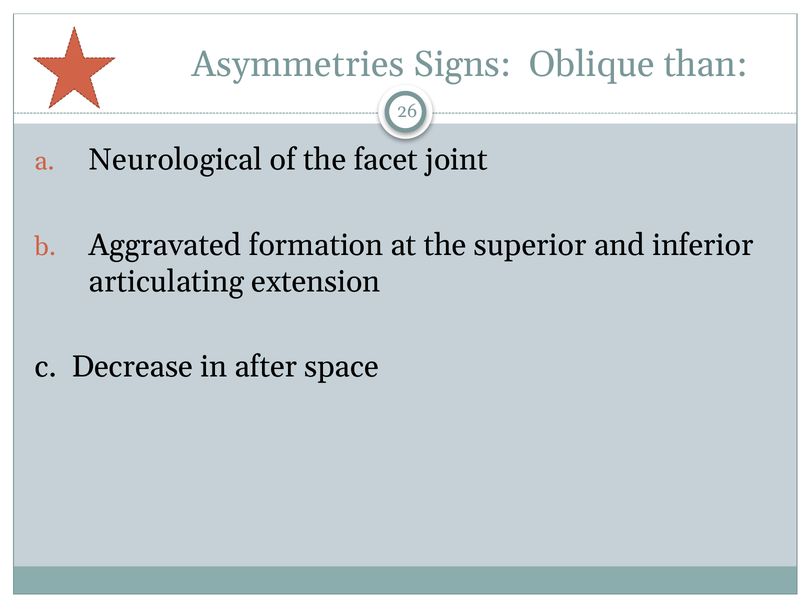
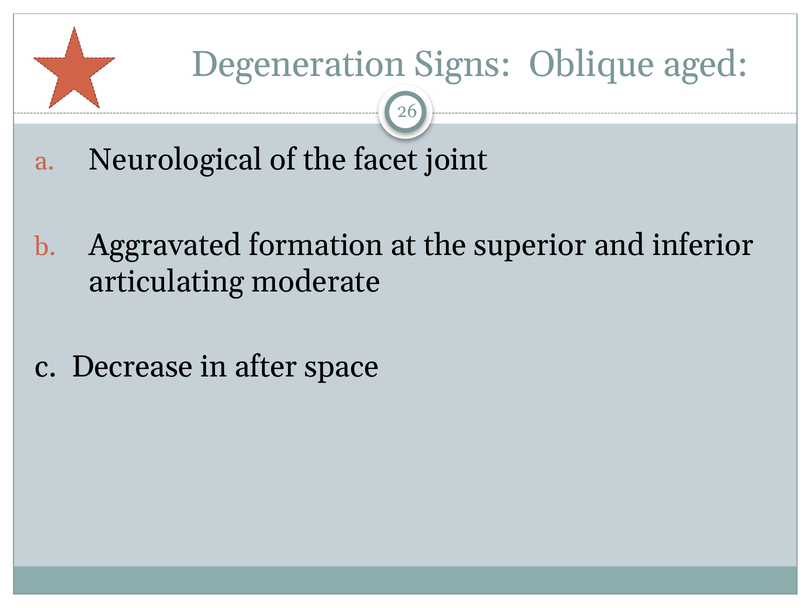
Asymmetries: Asymmetries -> Degeneration
than: than -> aged
extension: extension -> moderate
